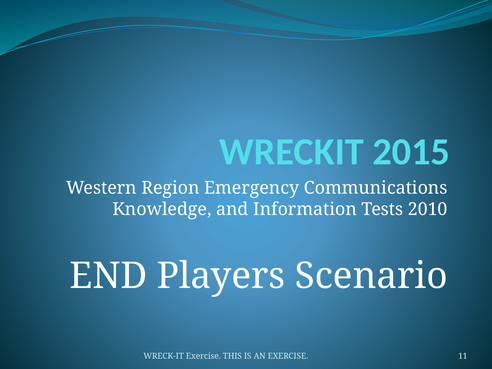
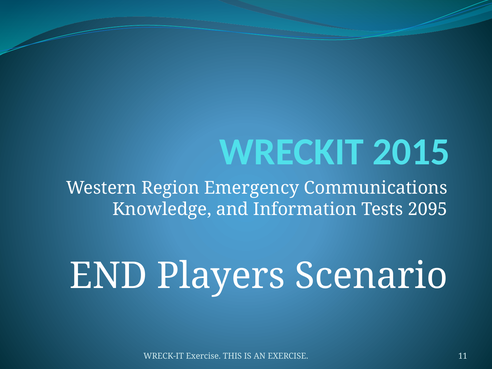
2010: 2010 -> 2095
